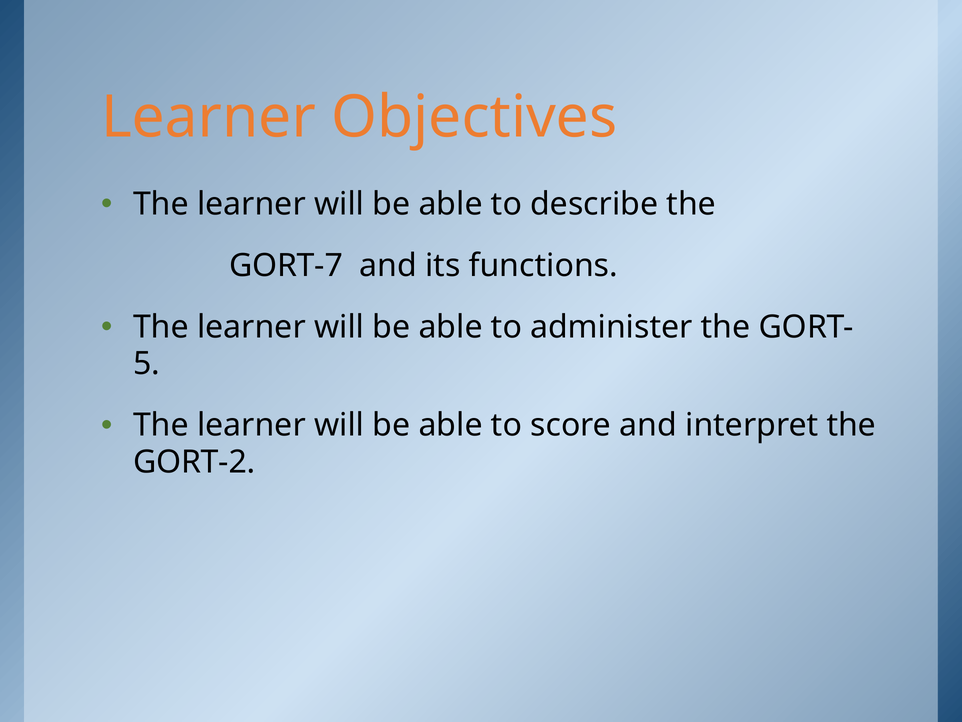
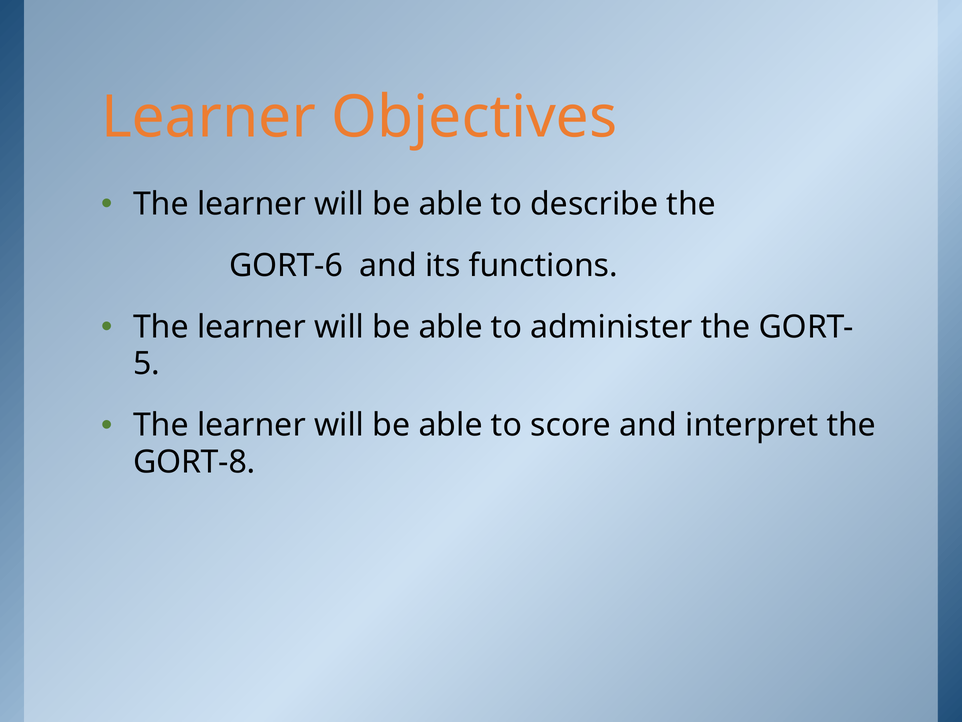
GORT-7: GORT-7 -> GORT-6
GORT-2: GORT-2 -> GORT-8
